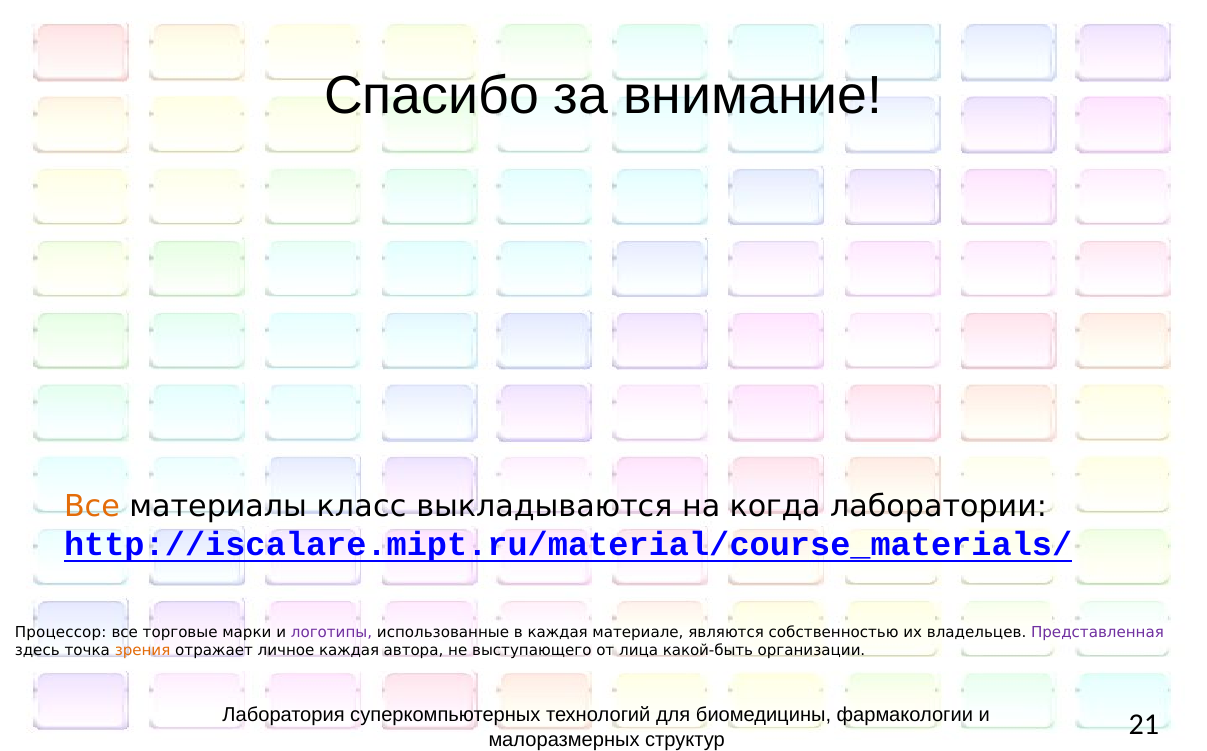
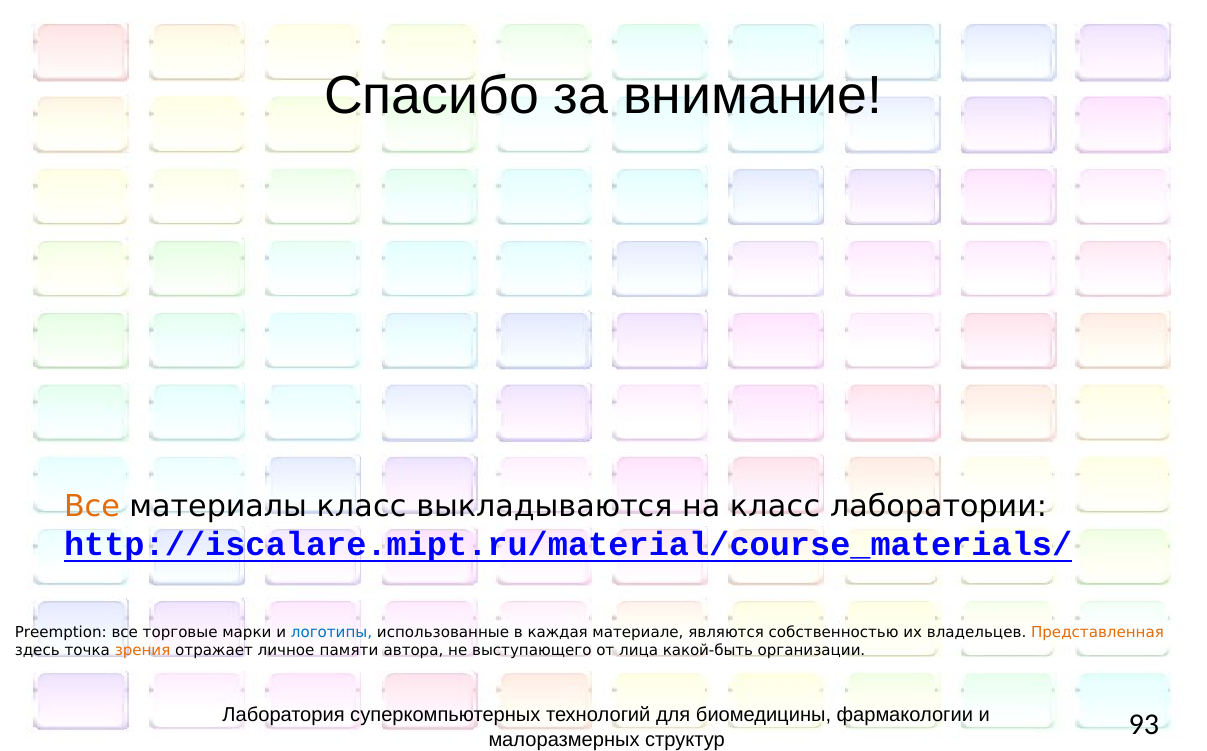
на когда: когда -> класс
Процессор: Процессор -> Preemption
логотипы colour: purple -> blue
Представленная colour: purple -> orange
личное каждая: каждая -> памяти
21: 21 -> 93
